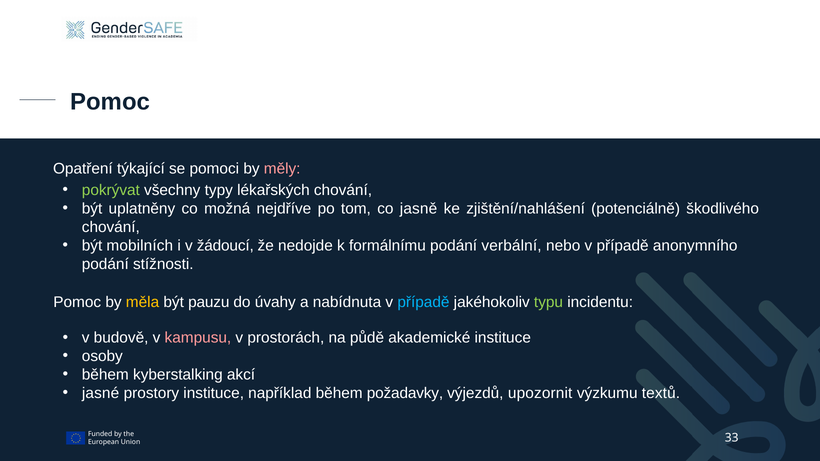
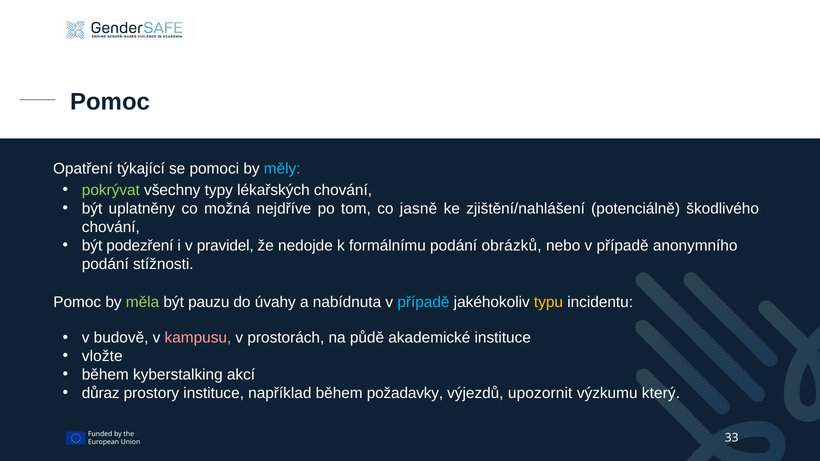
měly colour: pink -> light blue
mobilních: mobilních -> podezření
žádoucí: žádoucí -> pravidel
verbální: verbální -> obrázků
měla colour: yellow -> light green
typu colour: light green -> yellow
osoby: osoby -> vložte
jasné: jasné -> důraz
textů: textů -> který
